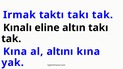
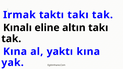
al altını: altını -> yaktı
